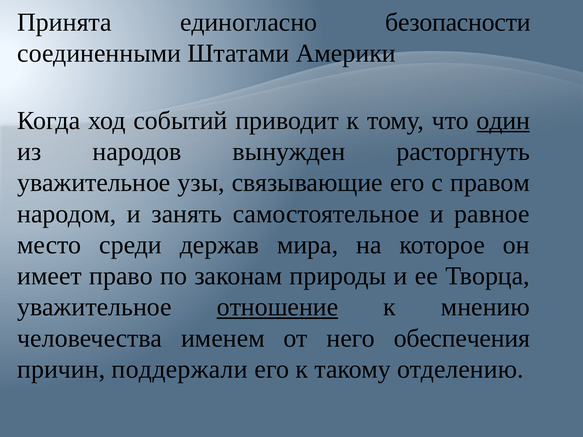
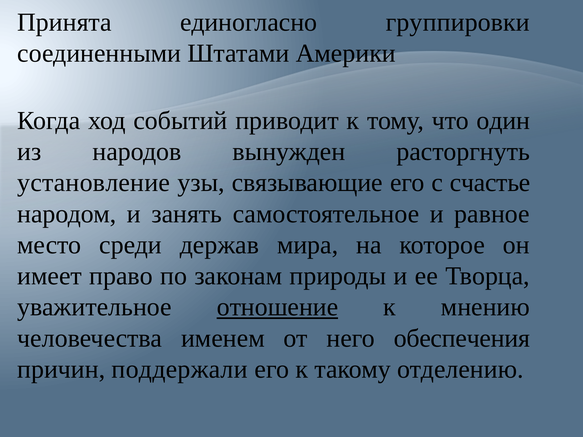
безопасности: безопасности -> группировки
один underline: present -> none
уважительное at (94, 183): уважительное -> установление
правом: правом -> счастье
